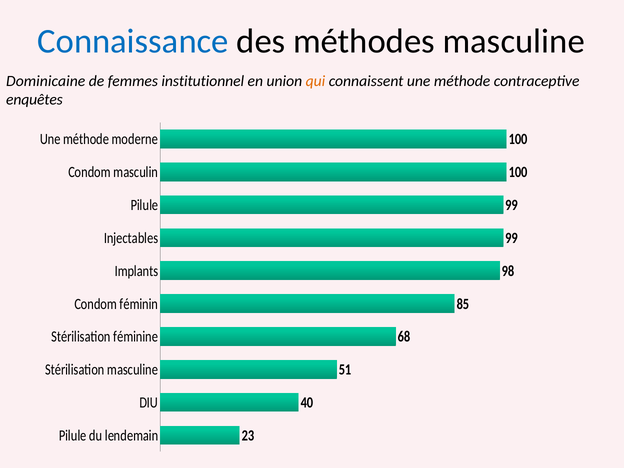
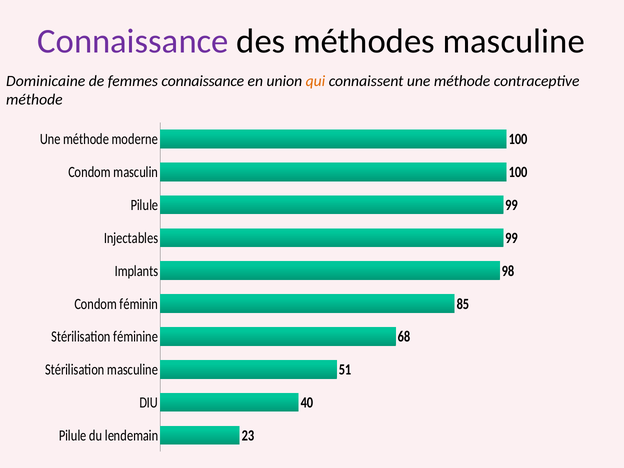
Connaissance at (133, 41) colour: blue -> purple
femmes institutionnel: institutionnel -> connaissance
enquêtes at (34, 100): enquêtes -> méthode
